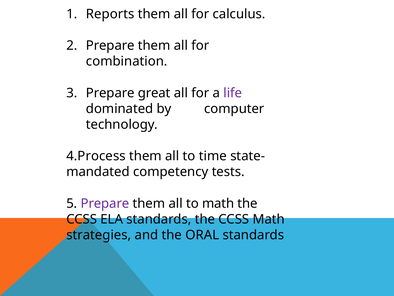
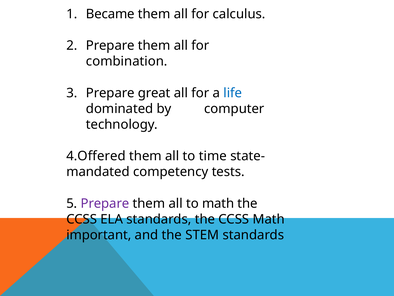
Reports: Reports -> Became
life colour: purple -> blue
4.Process: 4.Process -> 4.Offered
strategies: strategies -> important
ORAL: ORAL -> STEM
